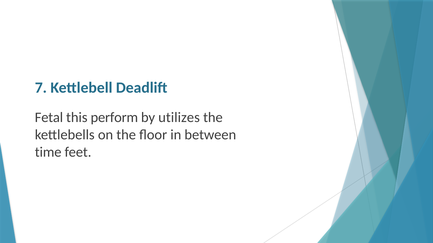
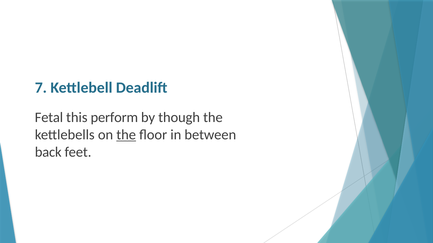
utilizes: utilizes -> though
the at (126, 135) underline: none -> present
time: time -> back
